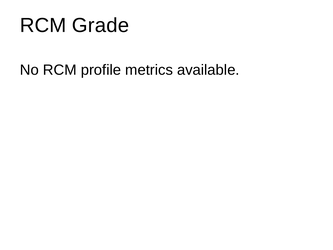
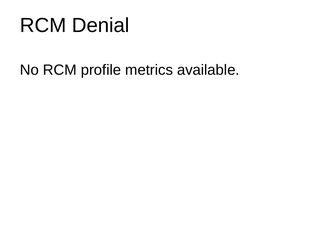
Grade: Grade -> Denial
